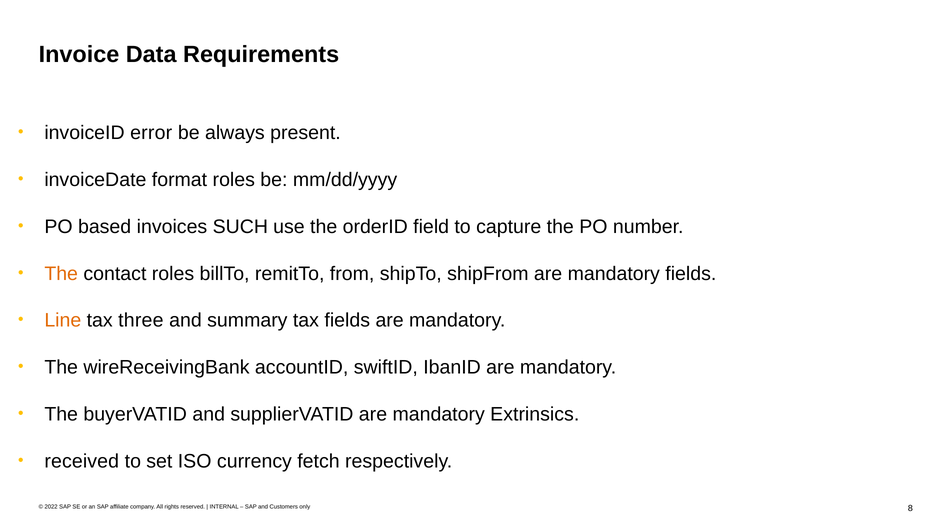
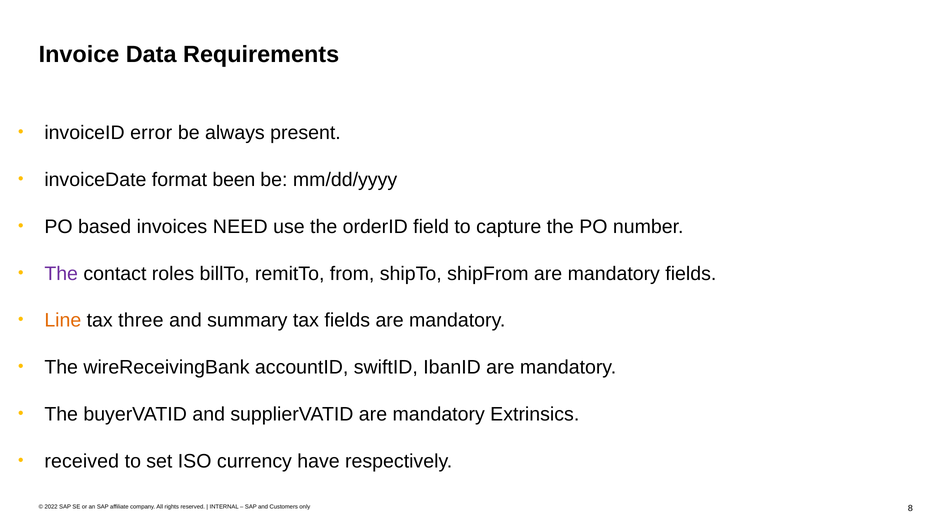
format roles: roles -> been
SUCH: SUCH -> NEED
The at (61, 274) colour: orange -> purple
fetch: fetch -> have
